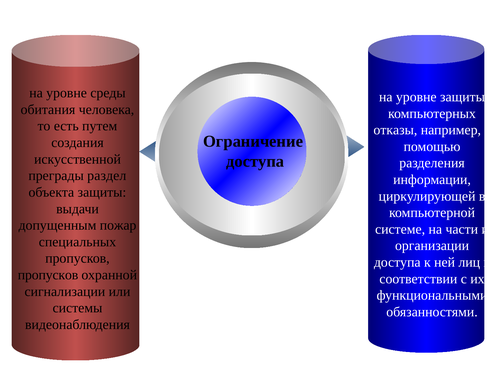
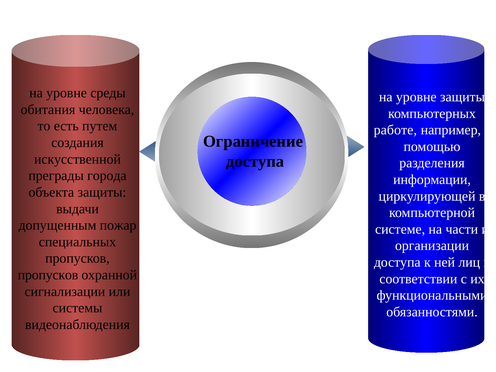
отказы: отказы -> работе
раздел: раздел -> города
